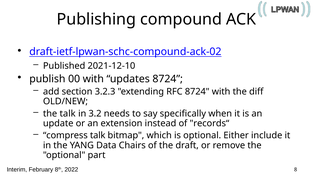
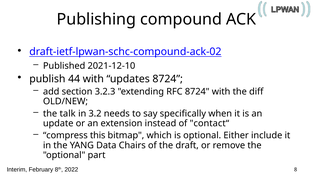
00: 00 -> 44
records“: records“ -> contact“
compress talk: talk -> this
